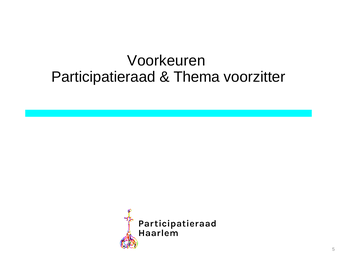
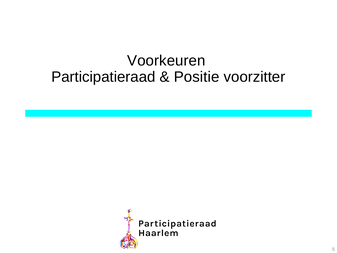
Thema: Thema -> Positie
